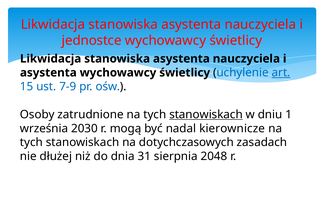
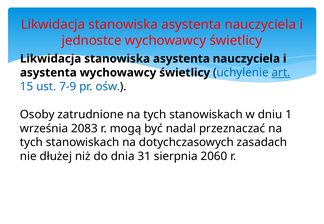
stanowiskach at (206, 115) underline: present -> none
2030: 2030 -> 2083
kierownicze: kierownicze -> przeznaczać
2048: 2048 -> 2060
